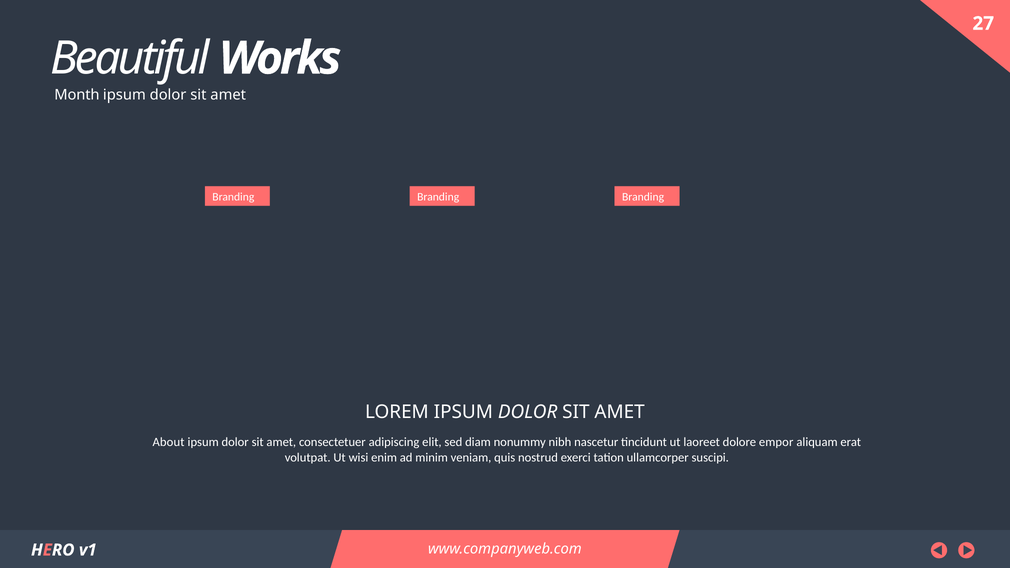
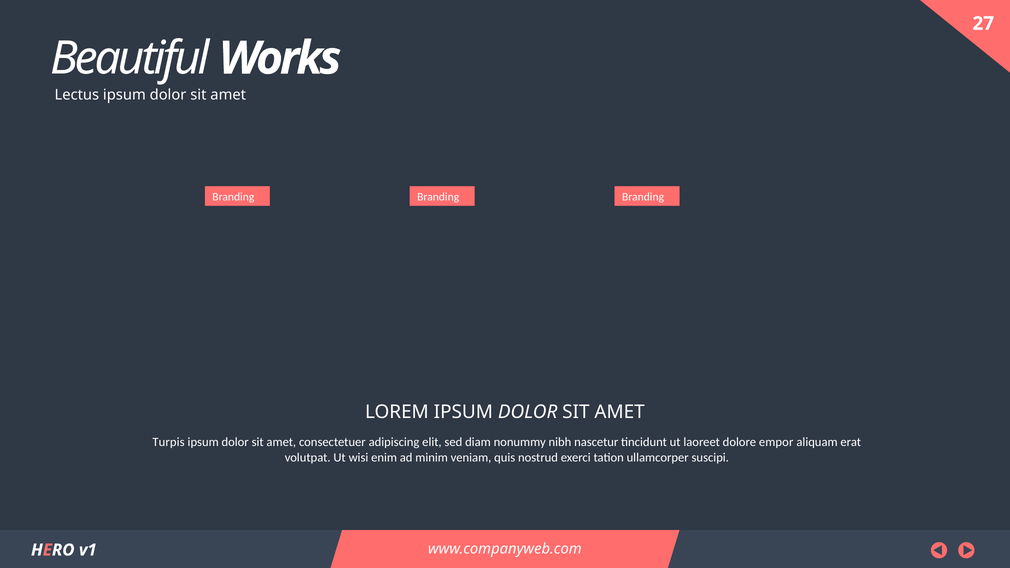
Month: Month -> Lectus
About: About -> Turpis
